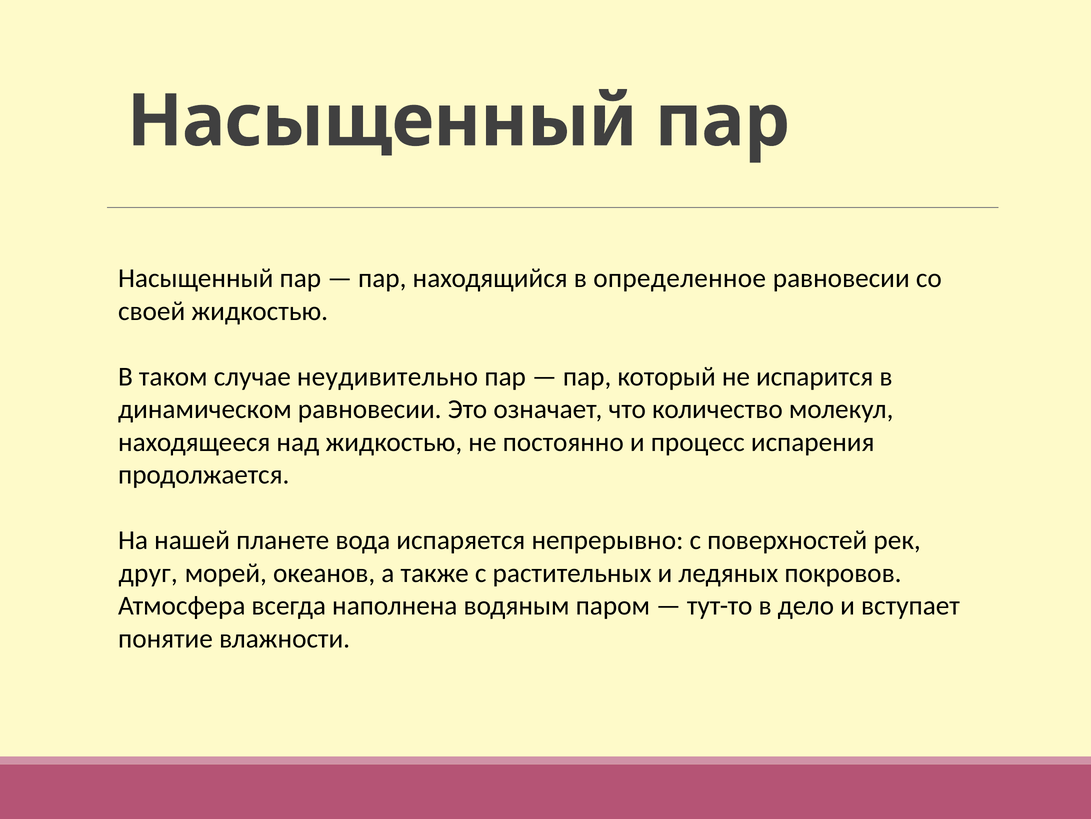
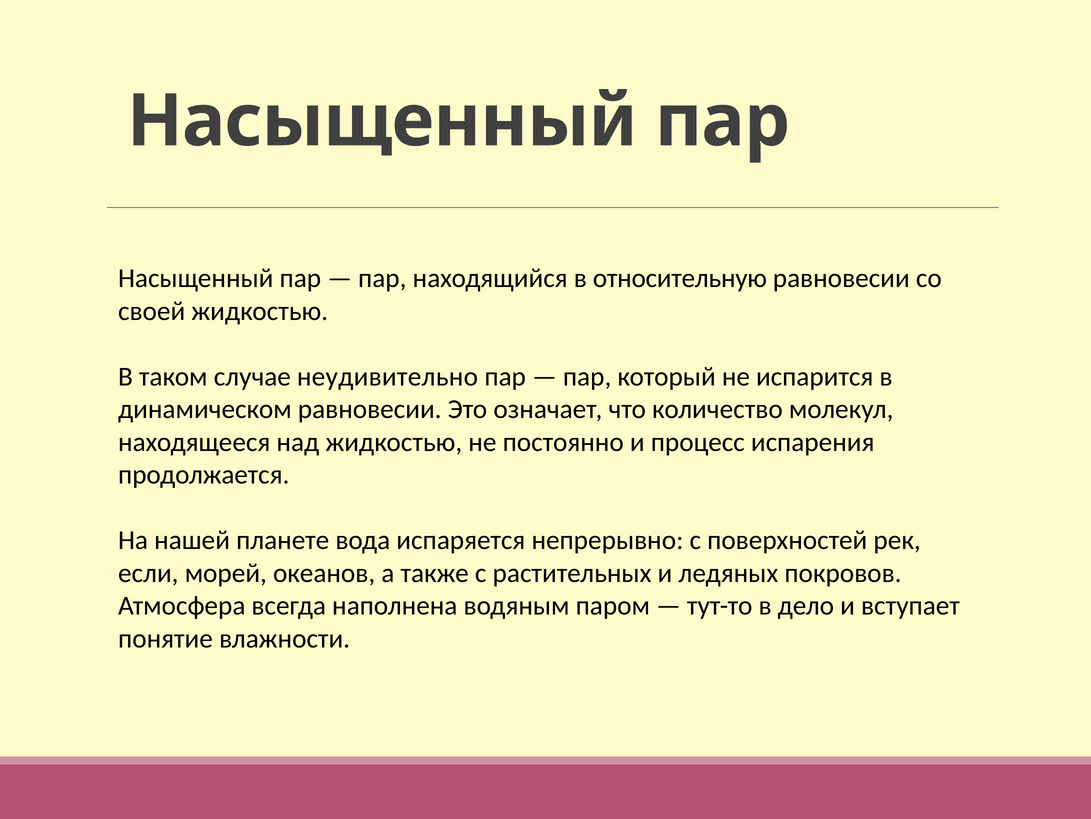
определенное: определенное -> относительную
друг: друг -> если
